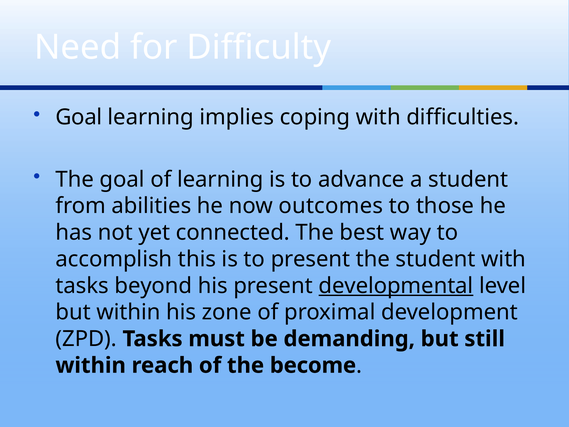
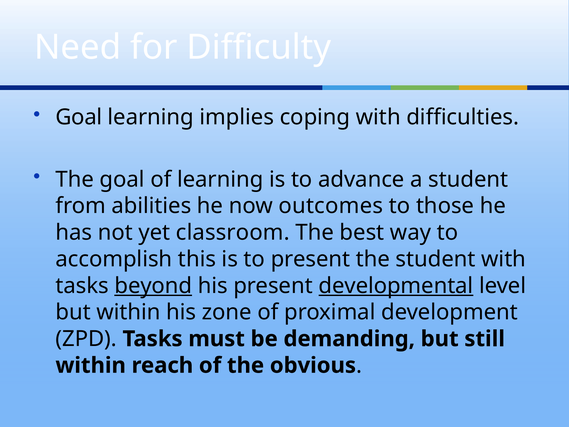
connected: connected -> classroom
beyond underline: none -> present
become: become -> obvious
